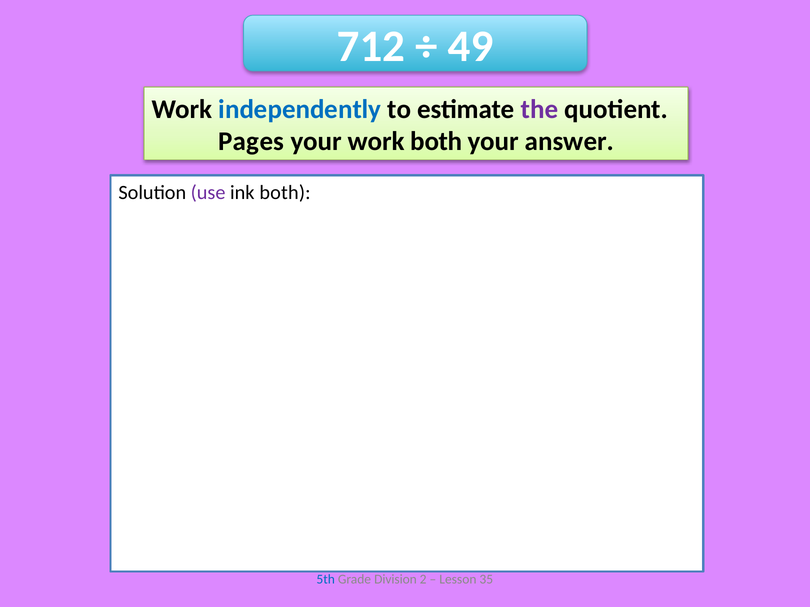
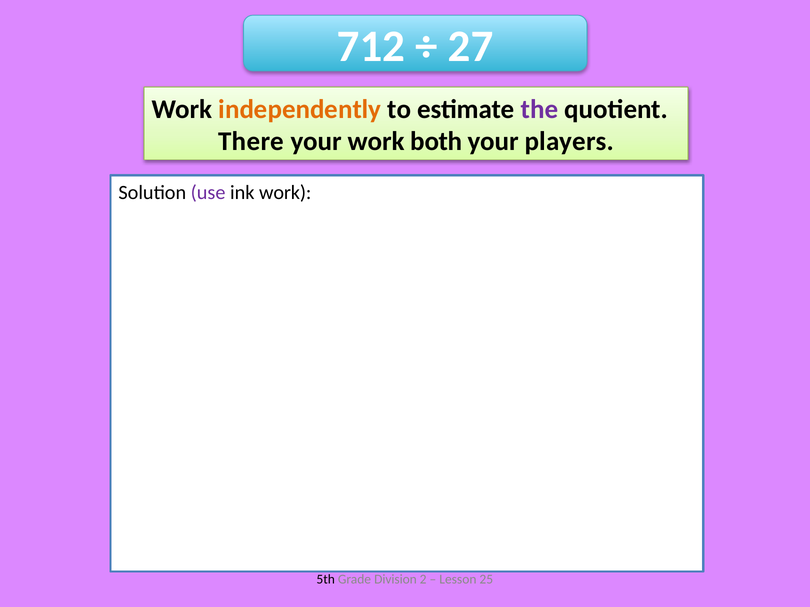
49: 49 -> 27
independently colour: blue -> orange
Pages: Pages -> There
answer: answer -> players
ink both: both -> work
5th colour: blue -> black
35: 35 -> 25
